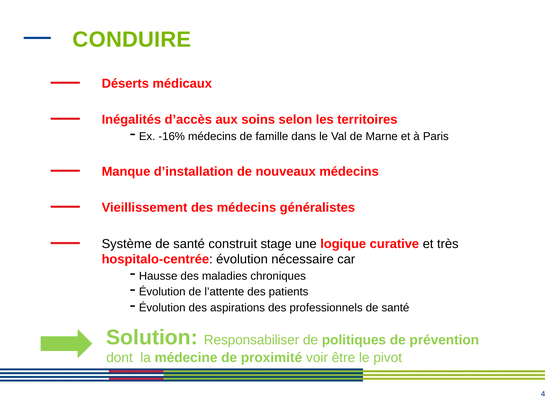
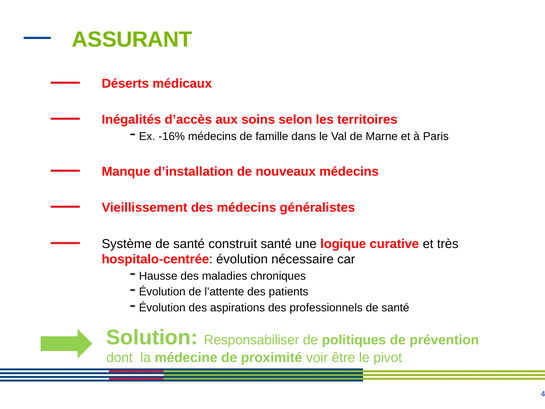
CONDUIRE: CONDUIRE -> ASSURANT
construit stage: stage -> santé
